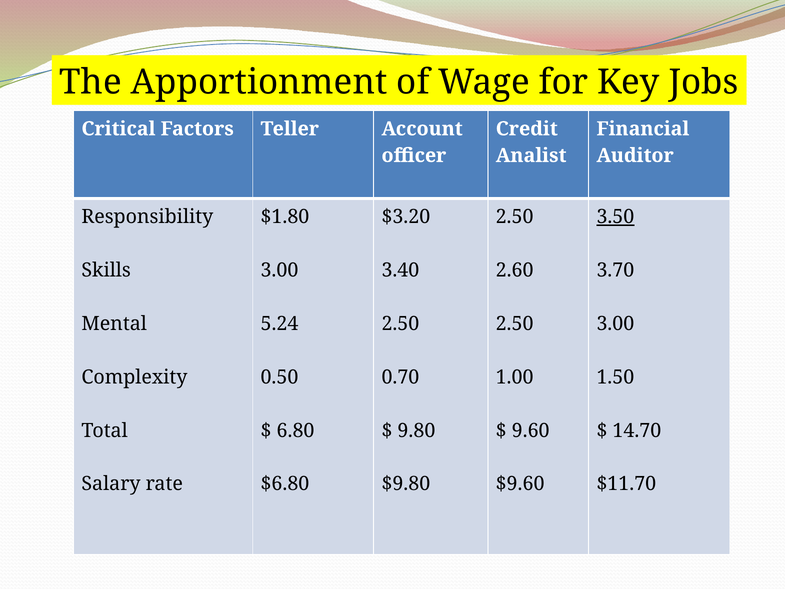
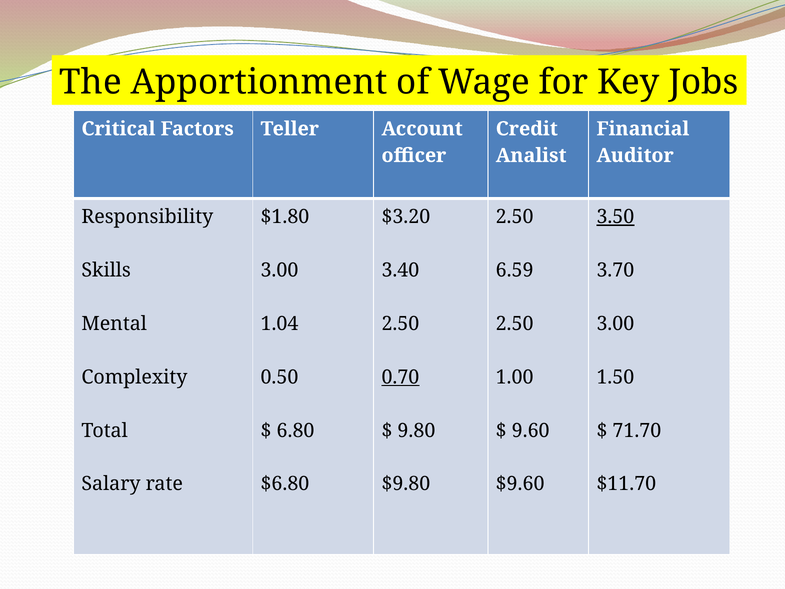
2.60: 2.60 -> 6.59
5.24: 5.24 -> 1.04
0.70 underline: none -> present
14.70: 14.70 -> 71.70
